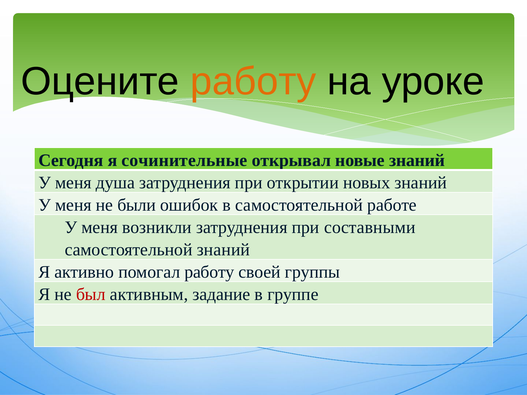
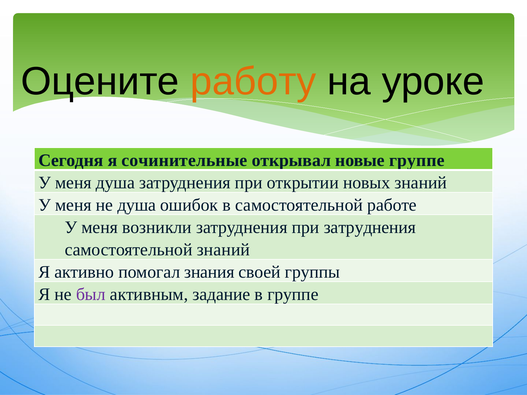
новые знаний: знаний -> группе
не были: были -> душа
при составными: составными -> затруднения
помогал работу: работу -> знания
был colour: red -> purple
